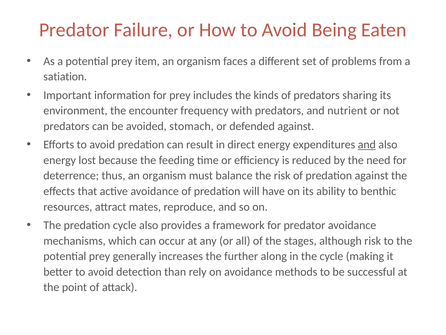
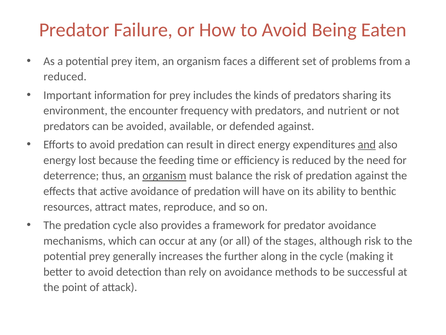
satiation at (65, 77): satiation -> reduced
stomach: stomach -> available
organism at (164, 176) underline: none -> present
